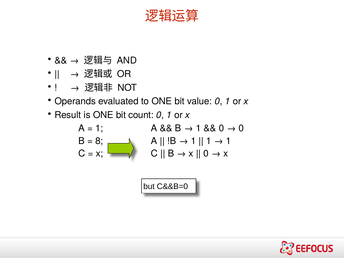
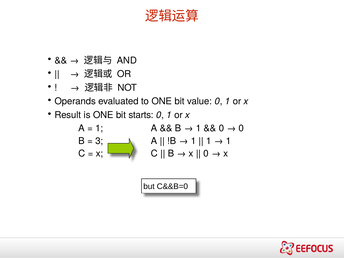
count: count -> starts
8: 8 -> 3
